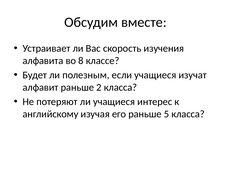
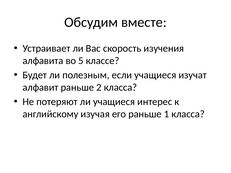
8: 8 -> 5
5: 5 -> 1
